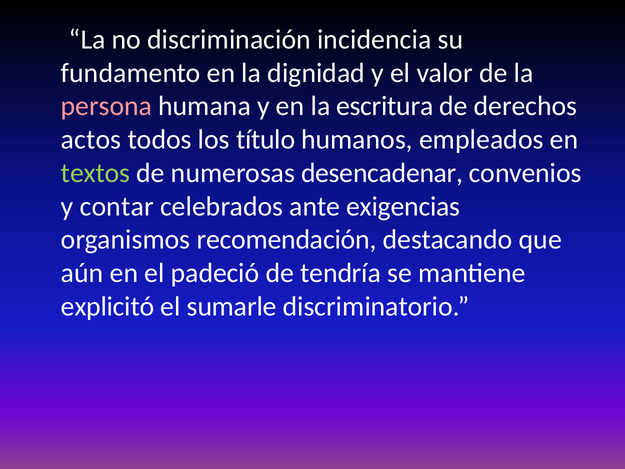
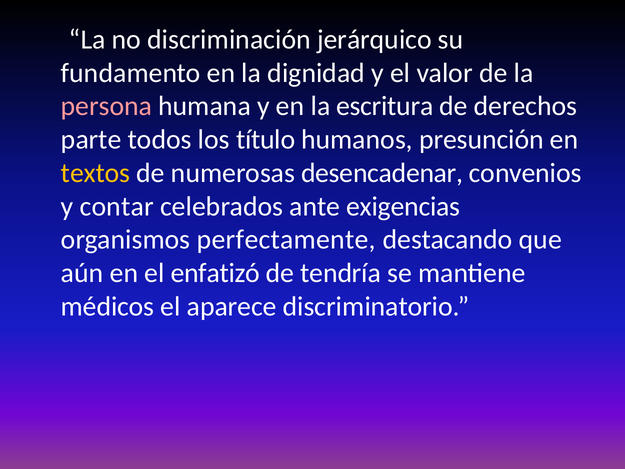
incidencia: incidencia -> jerárquico
actos: actos -> parte
empleados: empleados -> presunción
textos colour: light green -> yellow
recomendación: recomendación -> perfectamente
padeció: padeció -> enfatizó
explicitó: explicitó -> médicos
sumarle: sumarle -> aparece
